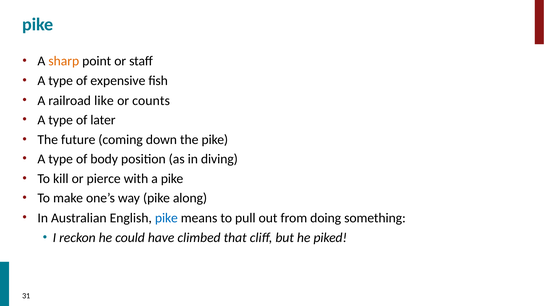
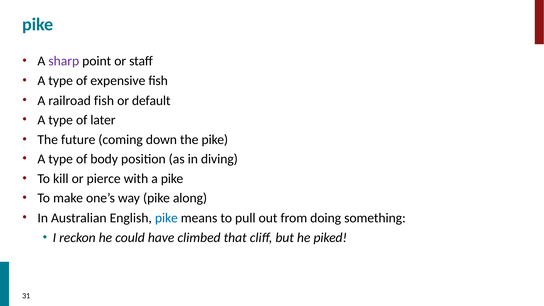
sharp colour: orange -> purple
railroad like: like -> fish
counts: counts -> default
